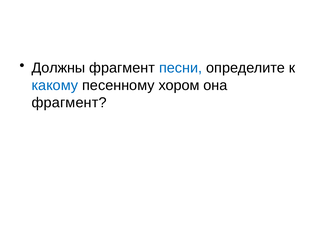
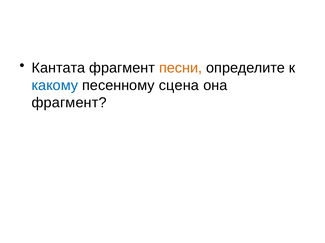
Должны: Должны -> Кантата
песни colour: blue -> orange
хором: хором -> сцена
